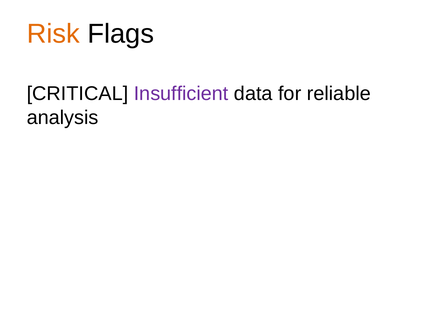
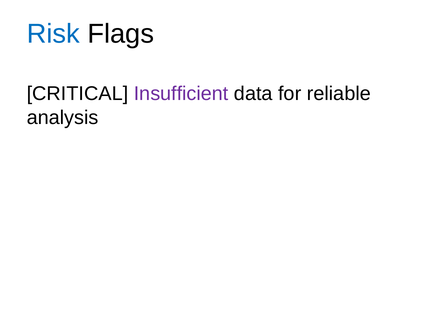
Risk colour: orange -> blue
